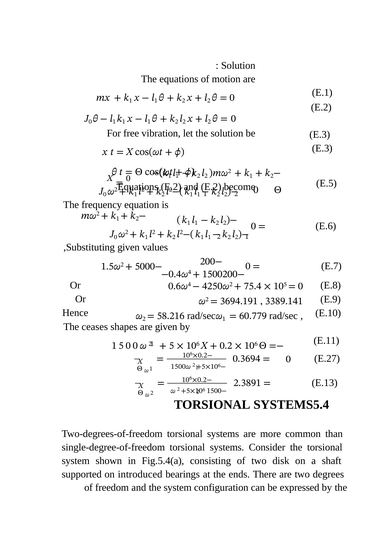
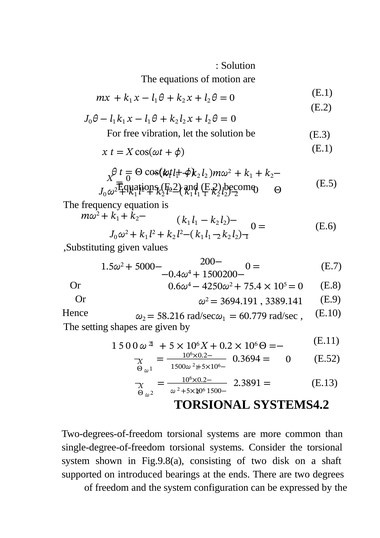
E.3 at (322, 148): E.3 -> E.1
ceases: ceases -> setting
E.27: E.27 -> E.52
5.4: 5.4 -> 4.2
Fig.5.4(a: Fig.5.4(a -> Fig.9.8(a
